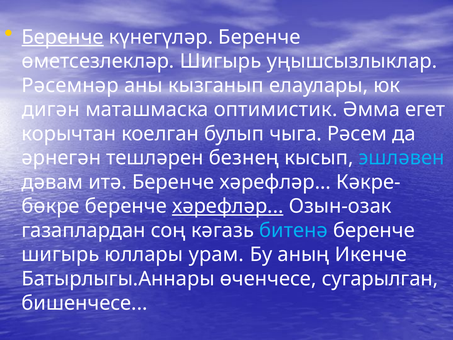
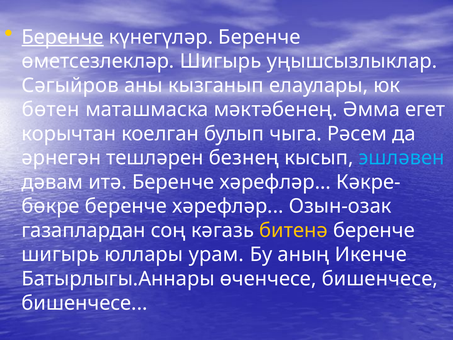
Рәсемнәр: Рәсемнәр -> Сәгыйров
дигән: дигән -> бөтен
оптимистик: оптимистик -> мәктәбенең
хәрефләр at (228, 206) underline: present -> none
битенә colour: light blue -> yellow
өченчесе сугарылган: сугарылган -> бишенчесе
